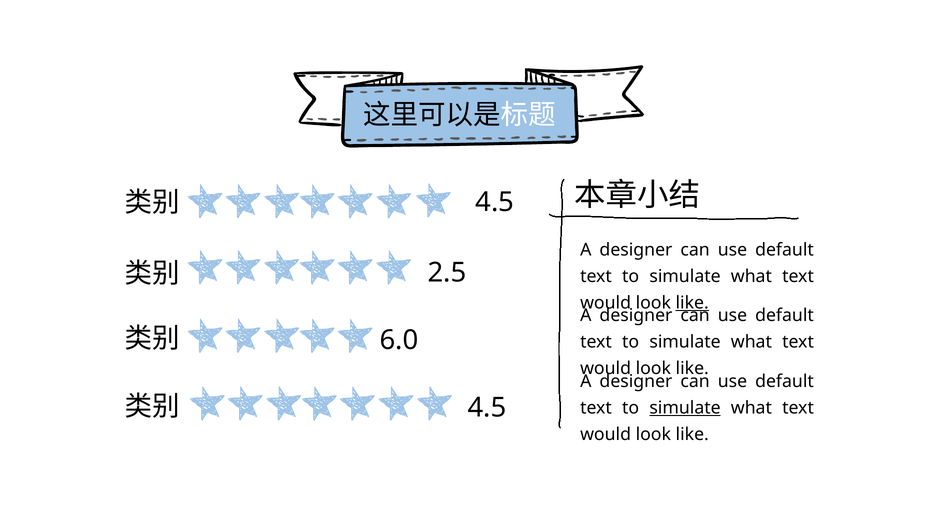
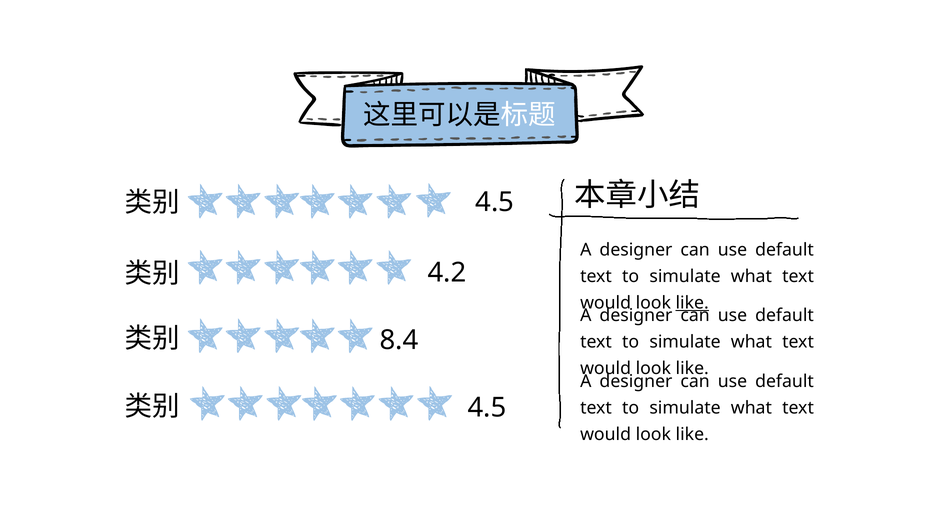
2.5: 2.5 -> 4.2
6.0: 6.0 -> 8.4
simulate at (685, 408) underline: present -> none
